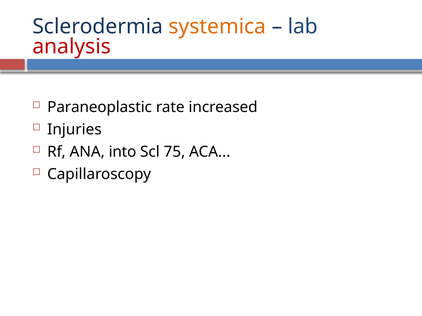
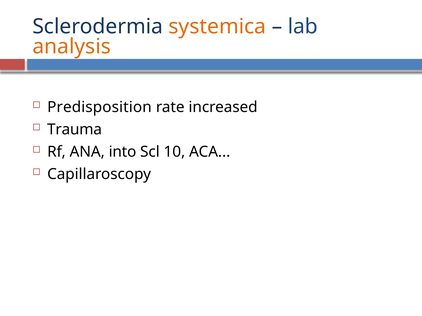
analysis colour: red -> orange
Paraneoplastic: Paraneoplastic -> Predisposition
Injuries: Injuries -> Trauma
75: 75 -> 10
